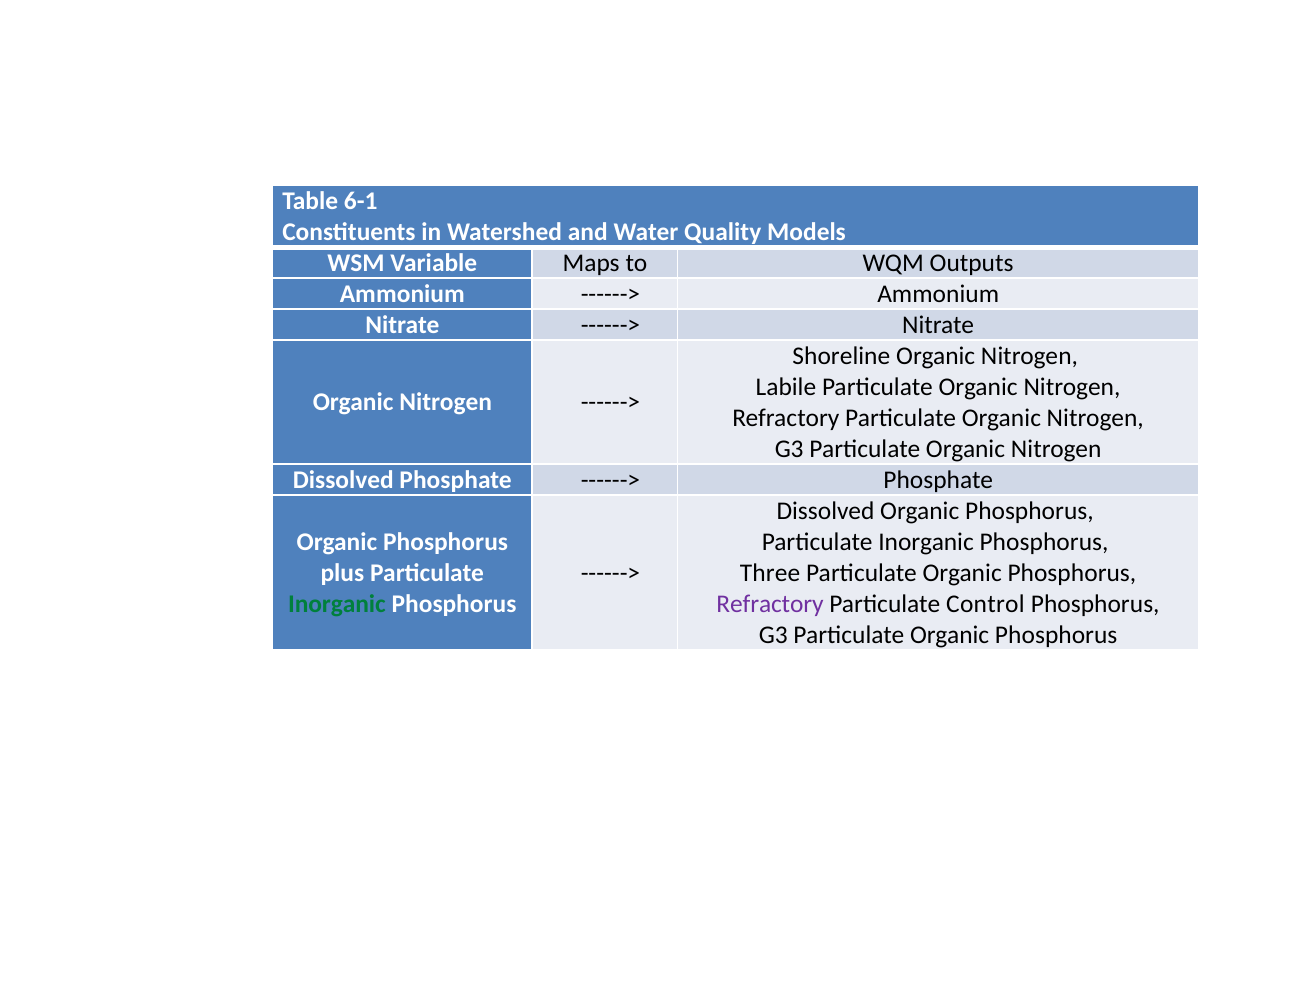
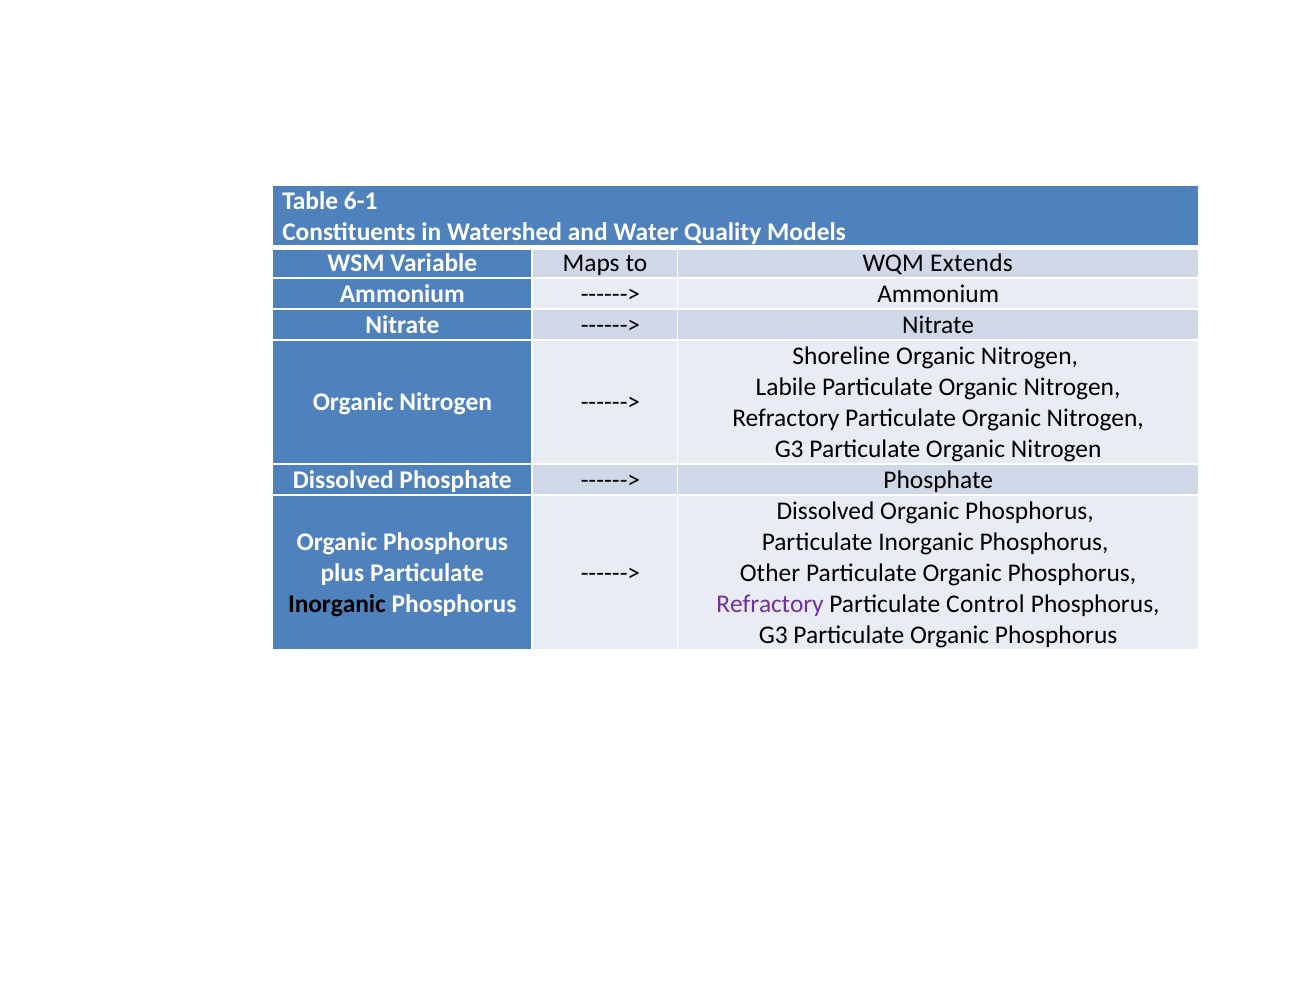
Outputs: Outputs -> Extends
Three: Three -> Other
Inorganic at (337, 604) colour: green -> black
